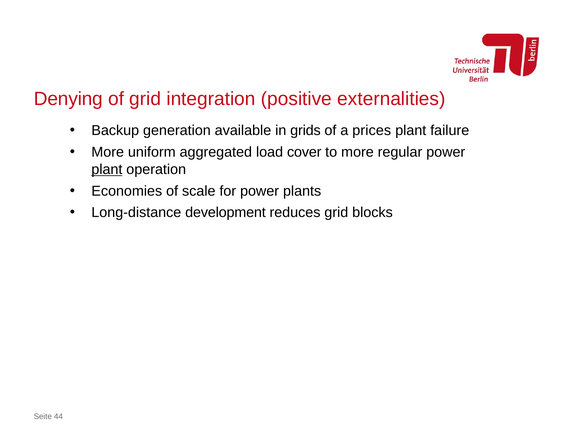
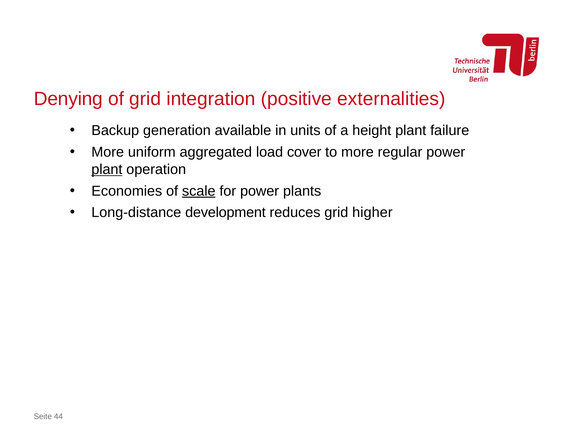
grids: grids -> units
prices: prices -> height
scale underline: none -> present
blocks: blocks -> higher
